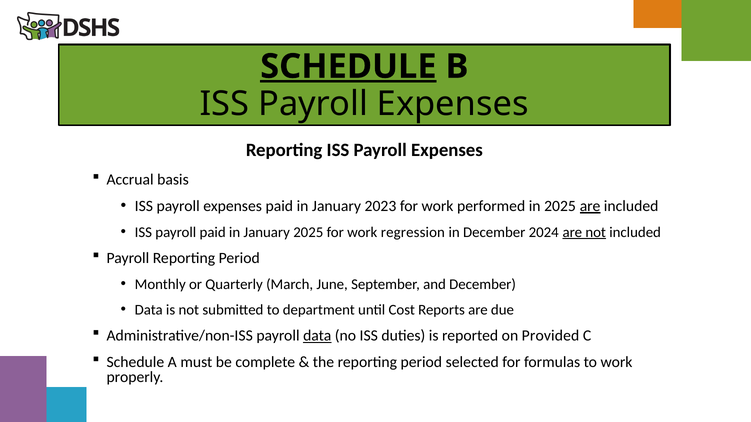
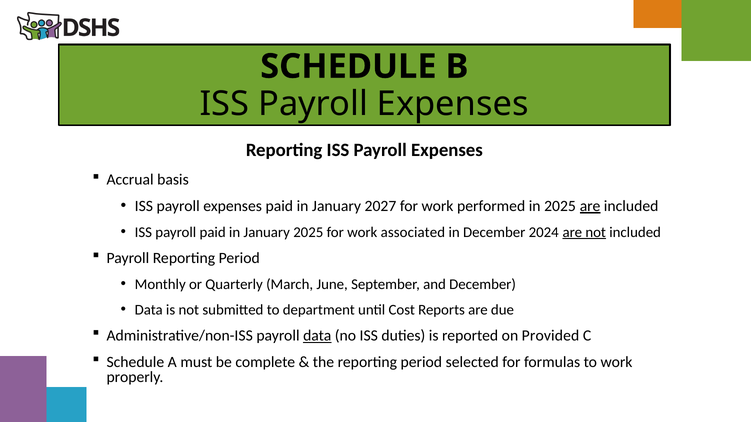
SCHEDULE at (348, 67) underline: present -> none
2023: 2023 -> 2027
regression: regression -> associated
